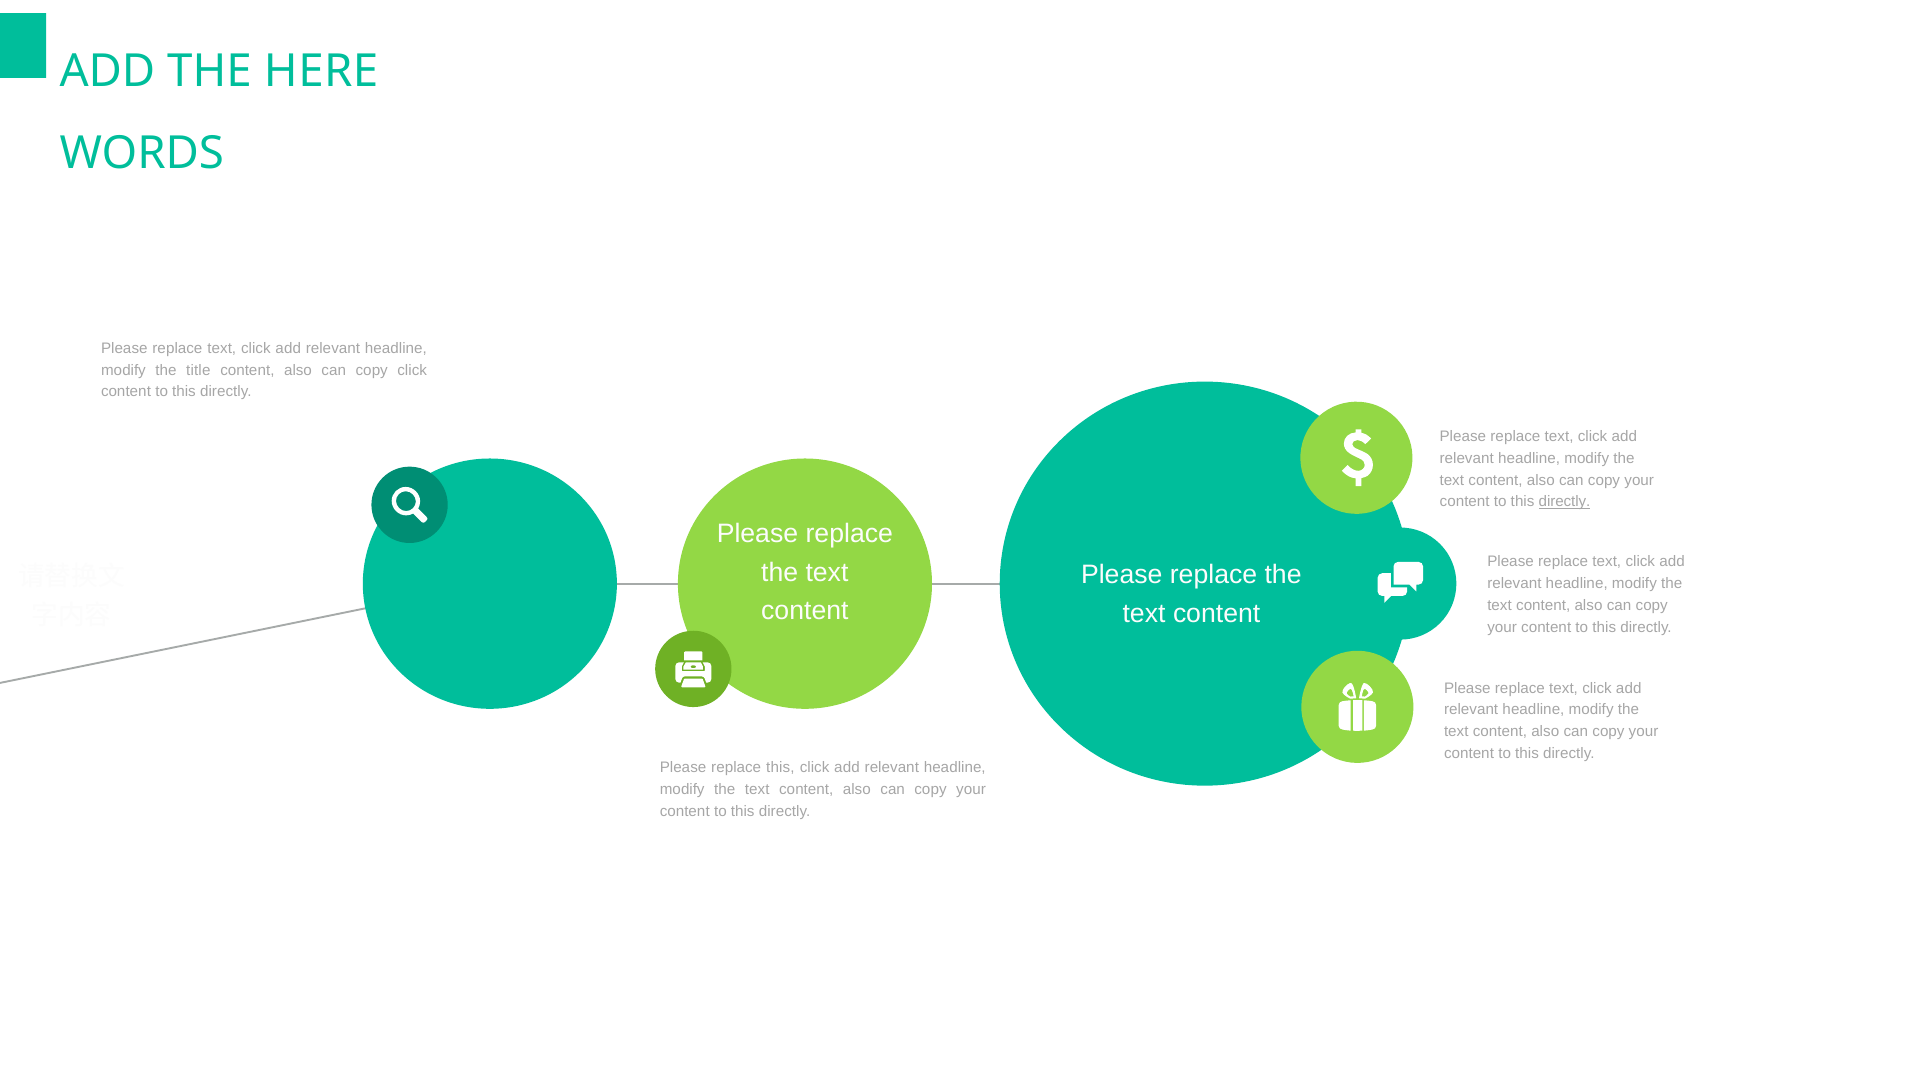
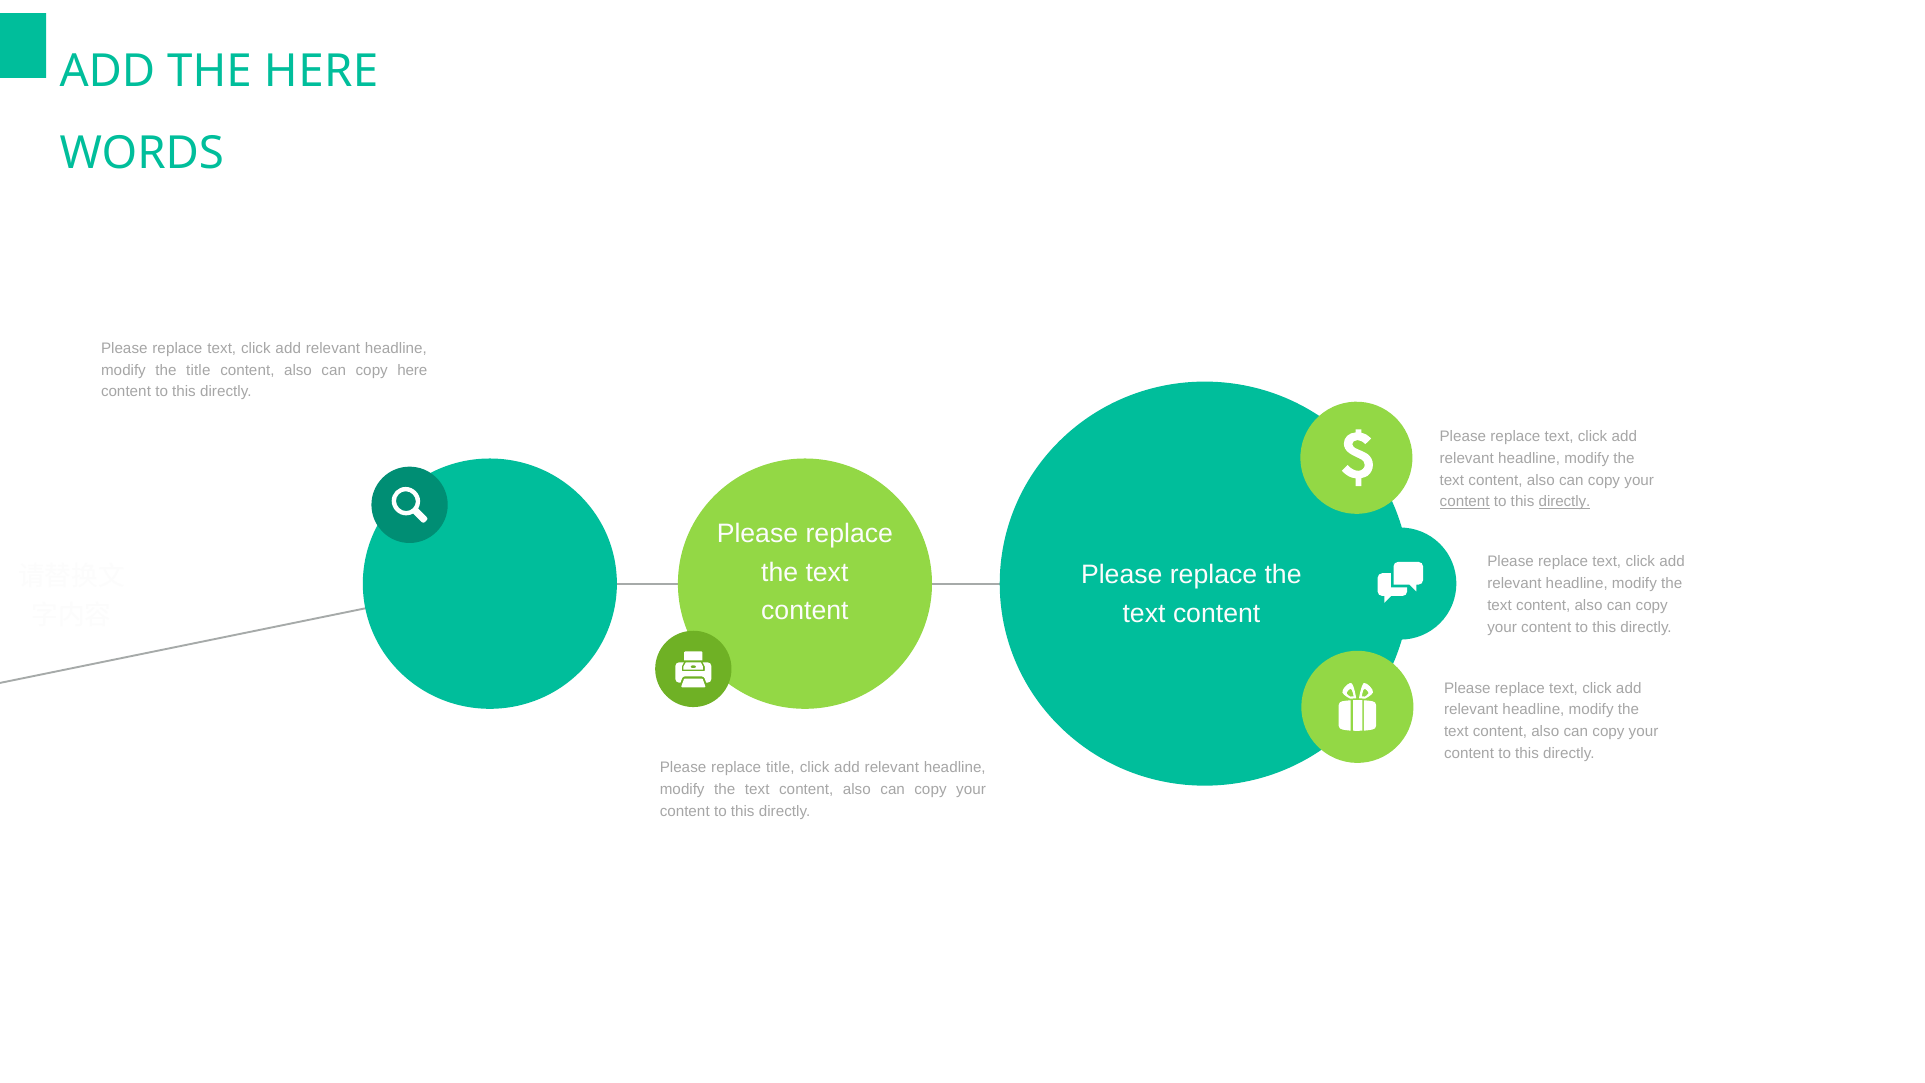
copy click: click -> here
content at (1465, 502) underline: none -> present
replace this: this -> title
